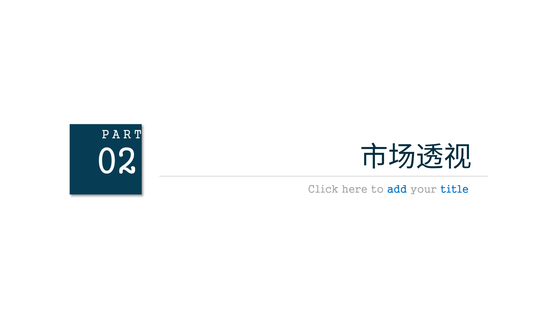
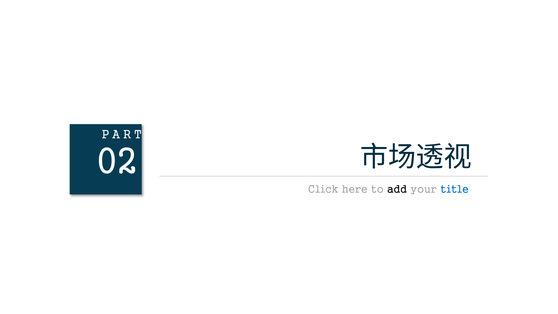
add colour: blue -> black
